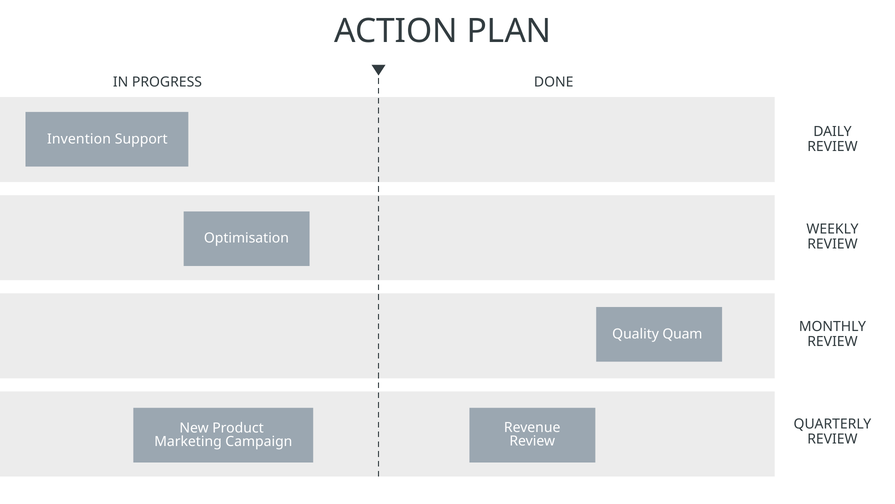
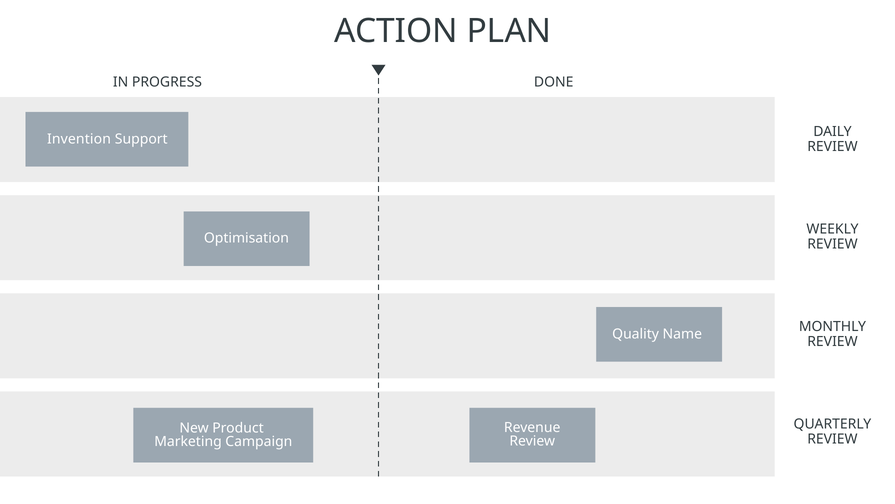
Quam: Quam -> Name
